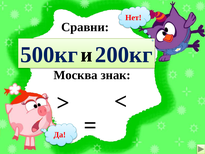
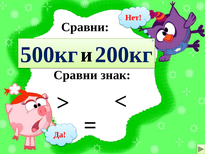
Москва at (76, 75): Москва -> Сравни
